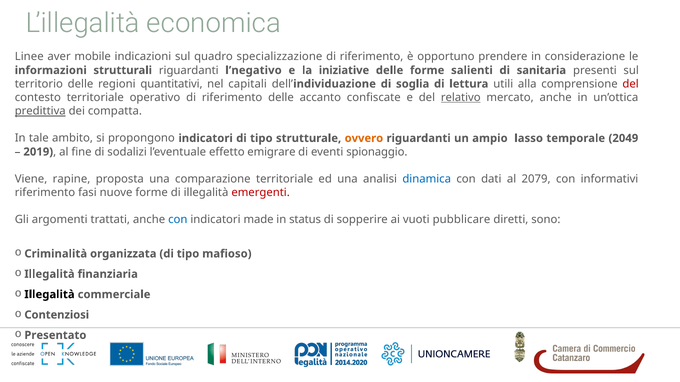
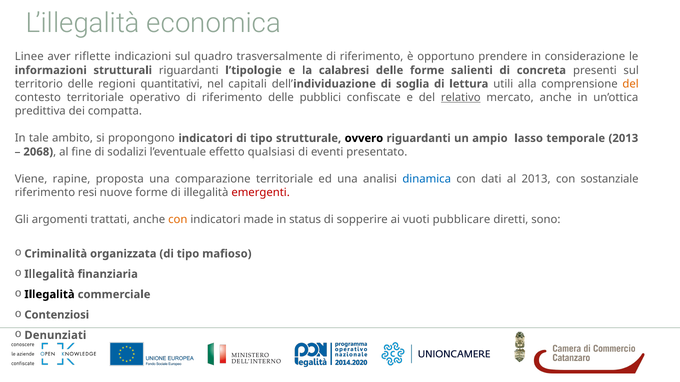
mobile: mobile -> riflette
specializzazione: specializzazione -> trasversalmente
l’negativo: l’negativo -> l’tipologie
iniziative: iniziative -> calabresi
sanitaria: sanitaria -> concreta
del at (631, 84) colour: red -> orange
accanto: accanto -> pubblici
predittiva underline: present -> none
ovvero colour: orange -> black
temporale 2049: 2049 -> 2013
2019: 2019 -> 2068
emigrare: emigrare -> qualsiasi
spionaggio: spionaggio -> presentato
al 2079: 2079 -> 2013
informativi: informativi -> sostanziale
fasi: fasi -> resi
con at (178, 220) colour: blue -> orange
Presentato: Presentato -> Denunziati
